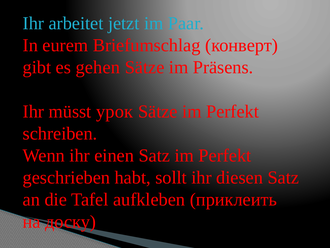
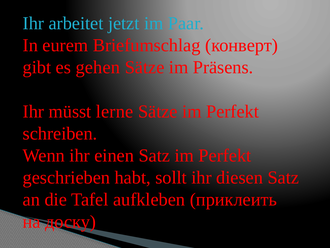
урок: урок -> lerne
